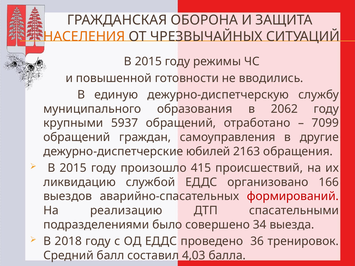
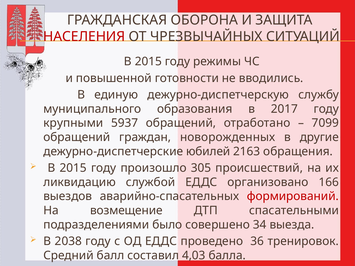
НАСЕЛЕНИЯ colour: orange -> red
2062: 2062 -> 2017
самоуправления: самоуправления -> новорожденных
415: 415 -> 305
реализацию: реализацию -> возмещение
2018: 2018 -> 2038
